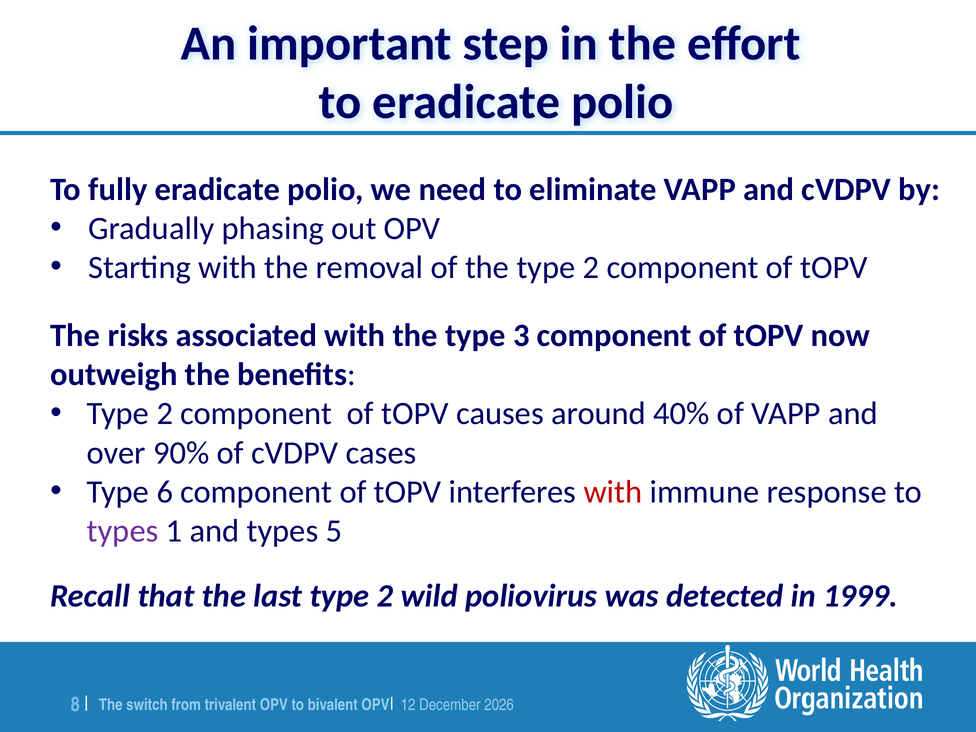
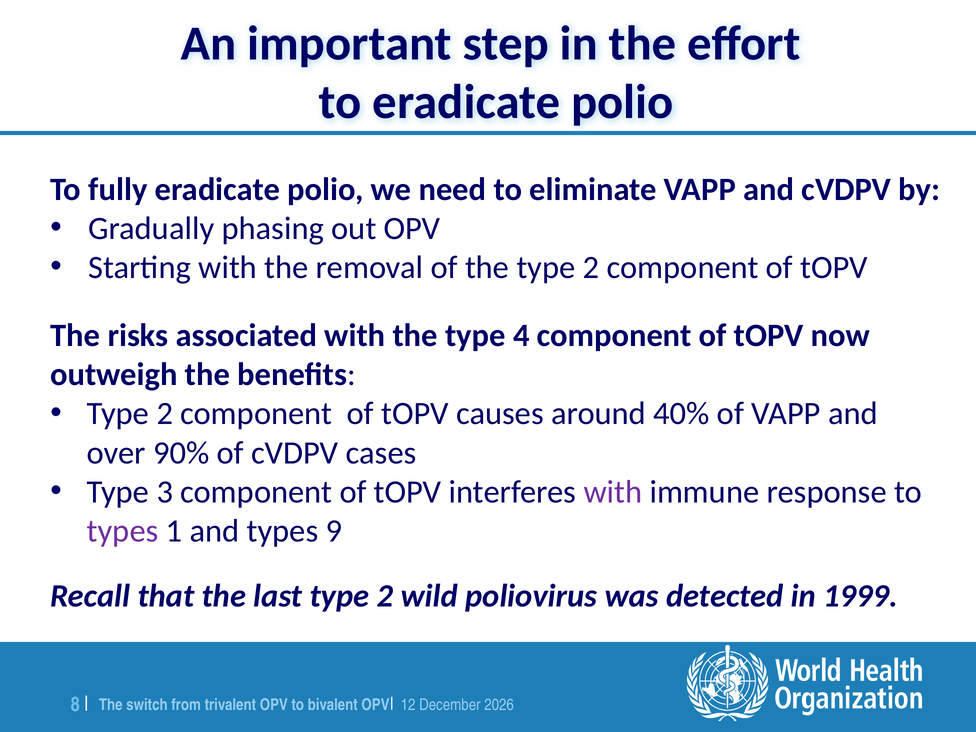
3: 3 -> 4
6: 6 -> 3
with at (613, 492) colour: red -> purple
5: 5 -> 9
